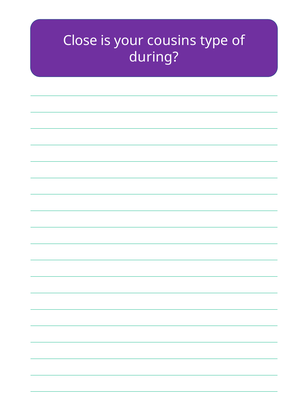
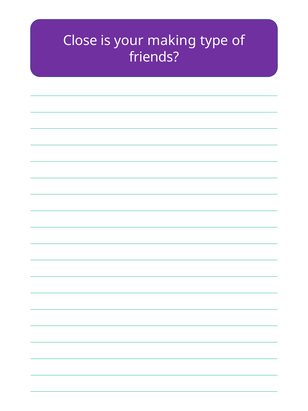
cousins: cousins -> making
during: during -> friends
